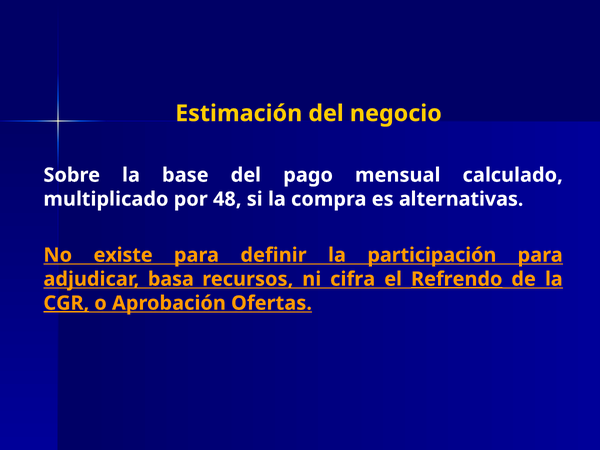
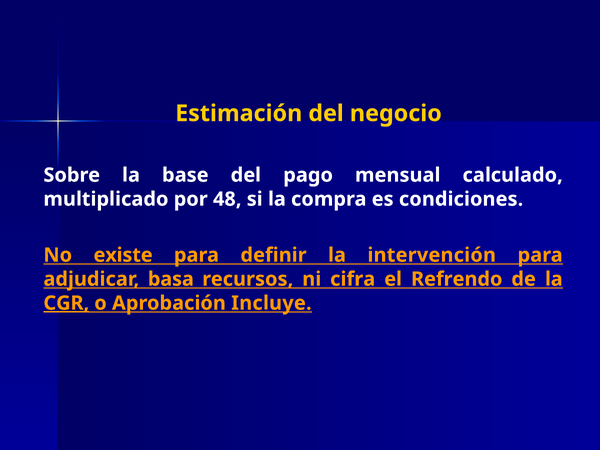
alternativas: alternativas -> condiciones
participación: participación -> intervención
Refrendo underline: present -> none
Ofertas: Ofertas -> Incluye
